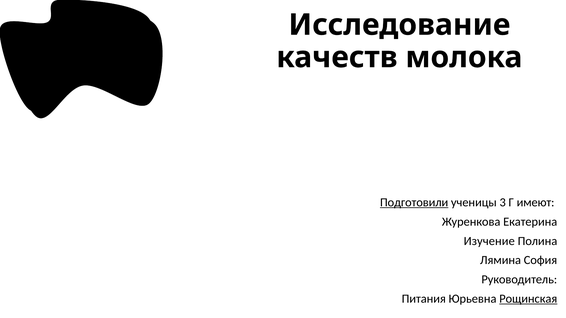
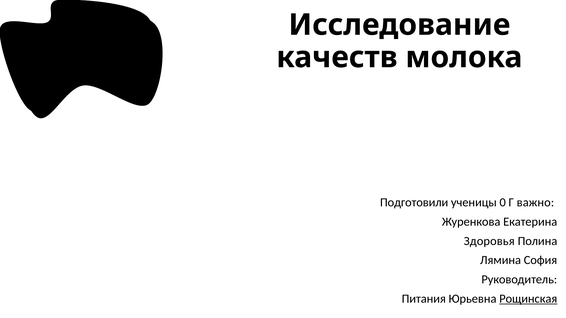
Подготовили underline: present -> none
3: 3 -> 0
имеют: имеют -> важно
Изучение: Изучение -> Здоровья
